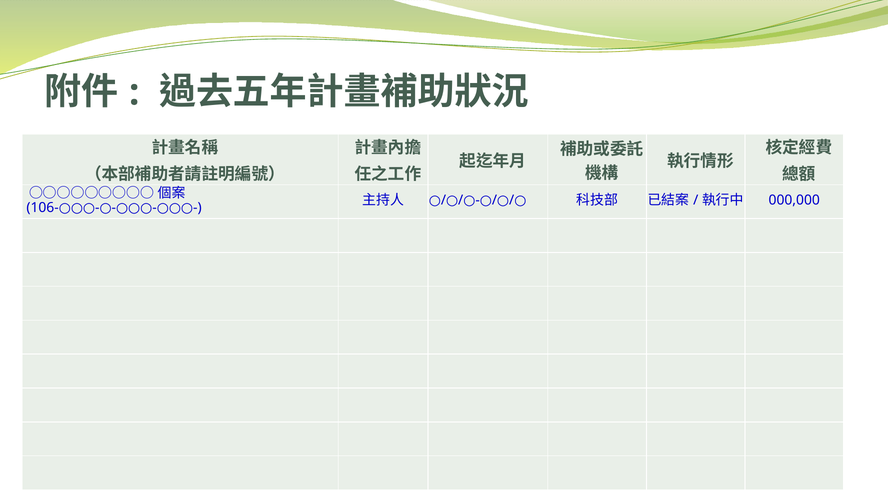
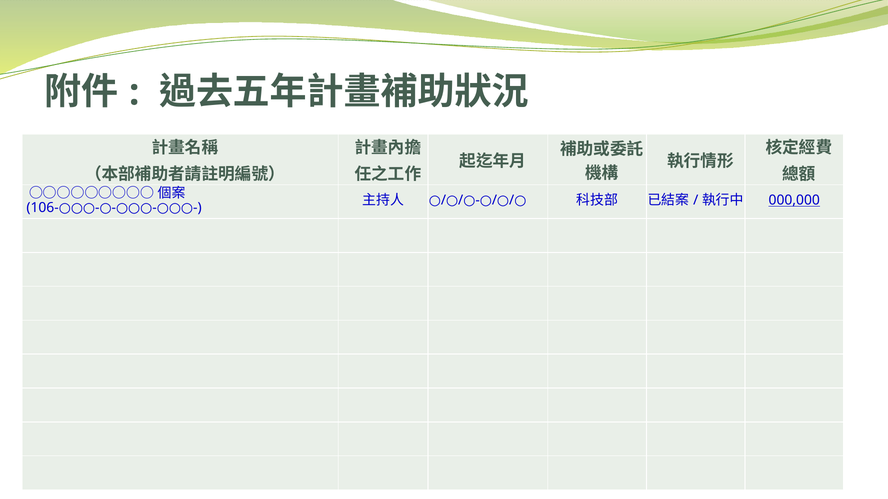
000,000 underline: none -> present
